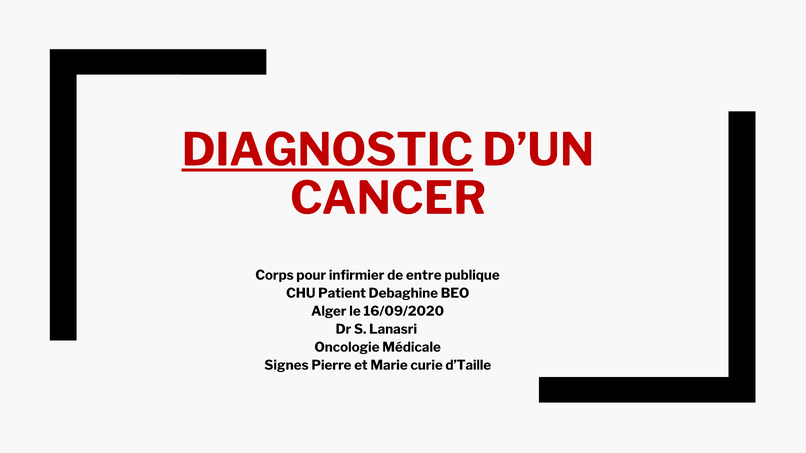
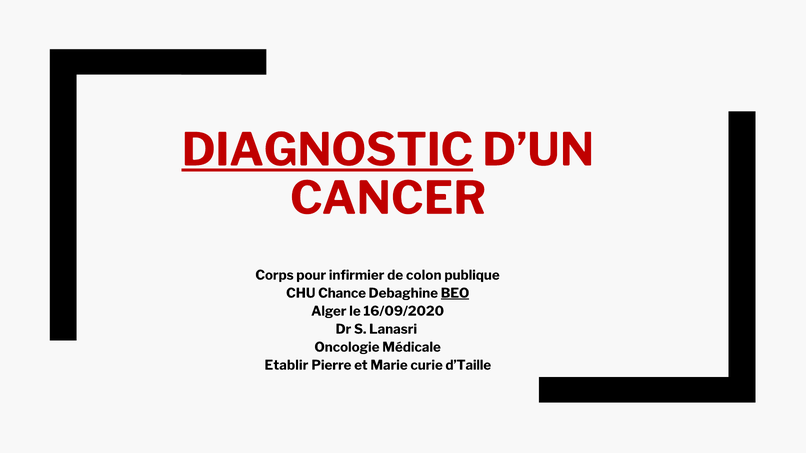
entre: entre -> colon
Patient: Patient -> Chance
BEO underline: none -> present
Signes: Signes -> Etablir
